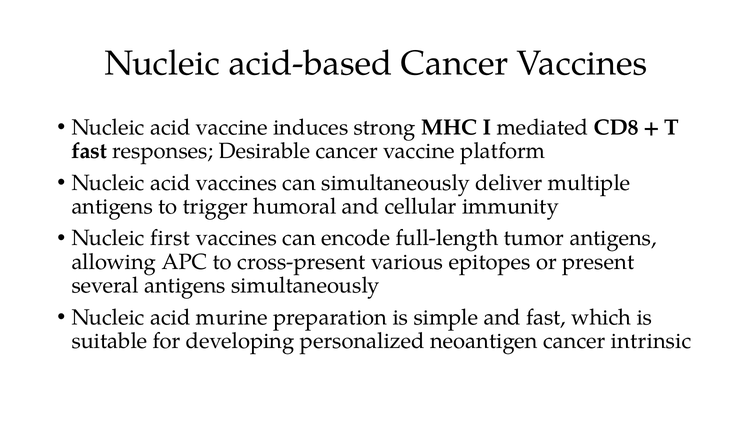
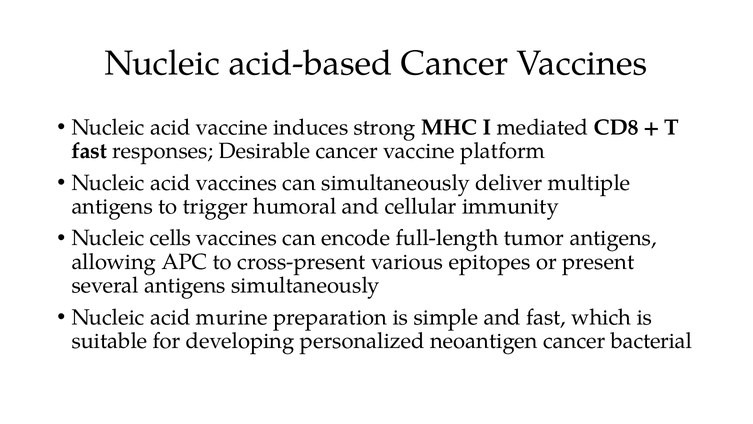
first: first -> cells
intrinsic: intrinsic -> bacterial
